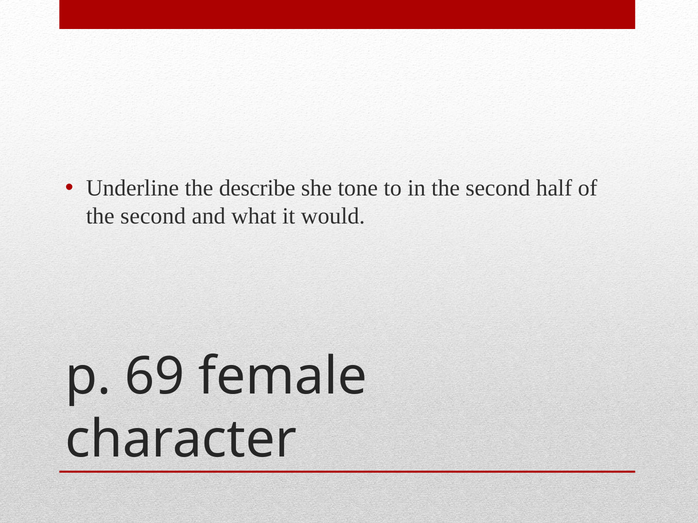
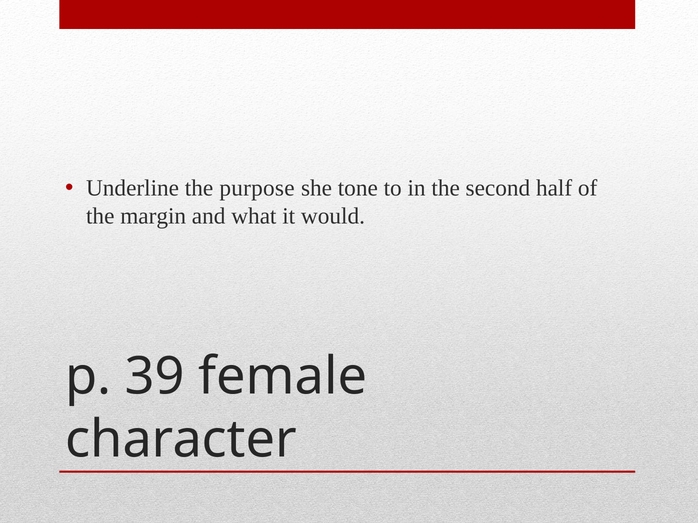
describe: describe -> purpose
second at (153, 216): second -> margin
69: 69 -> 39
